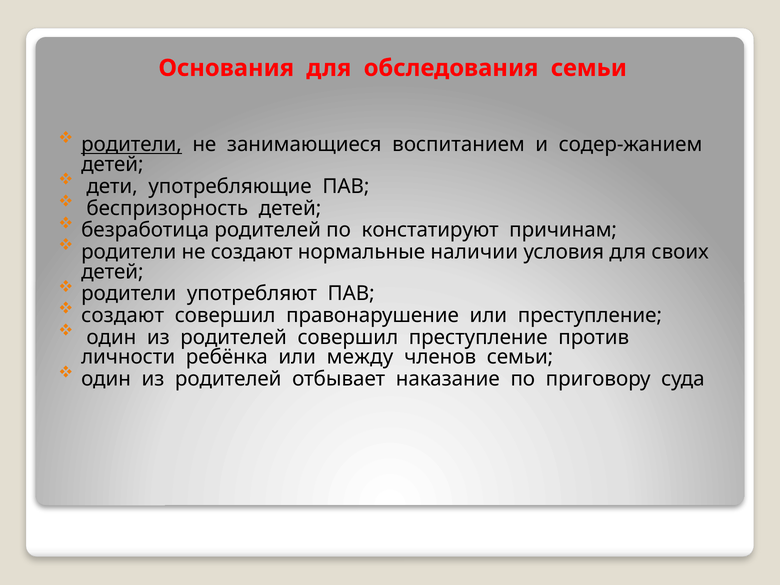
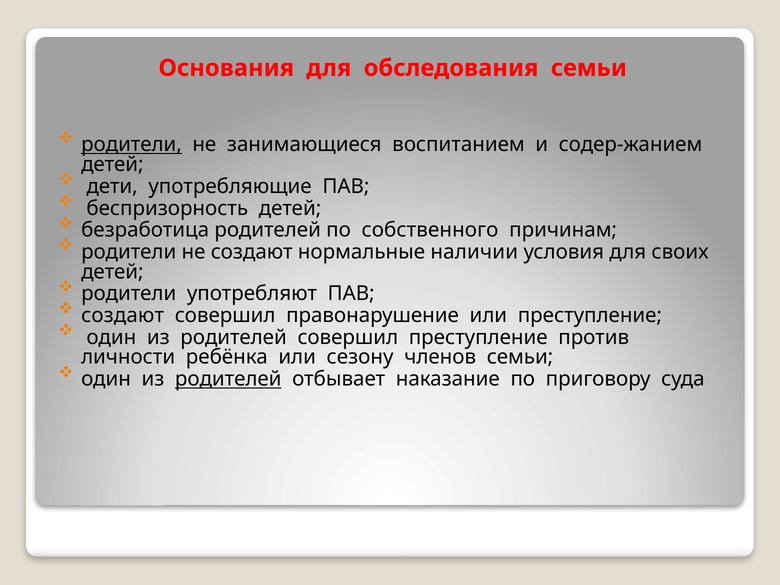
констатируют: констатируют -> собственного
между: между -> сезону
родителей at (228, 379) underline: none -> present
